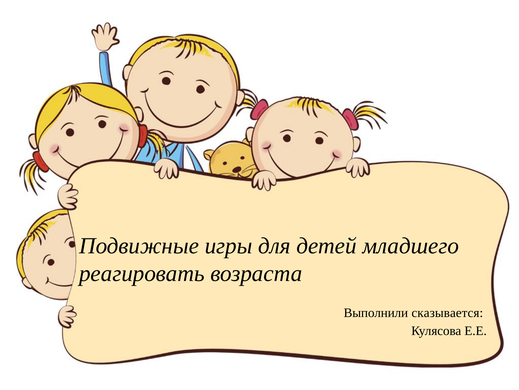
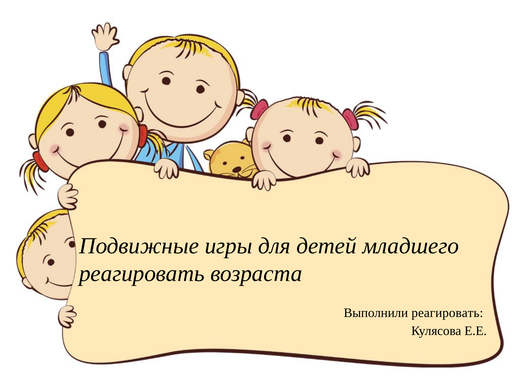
Выполнили сказывается: сказывается -> реагировать
